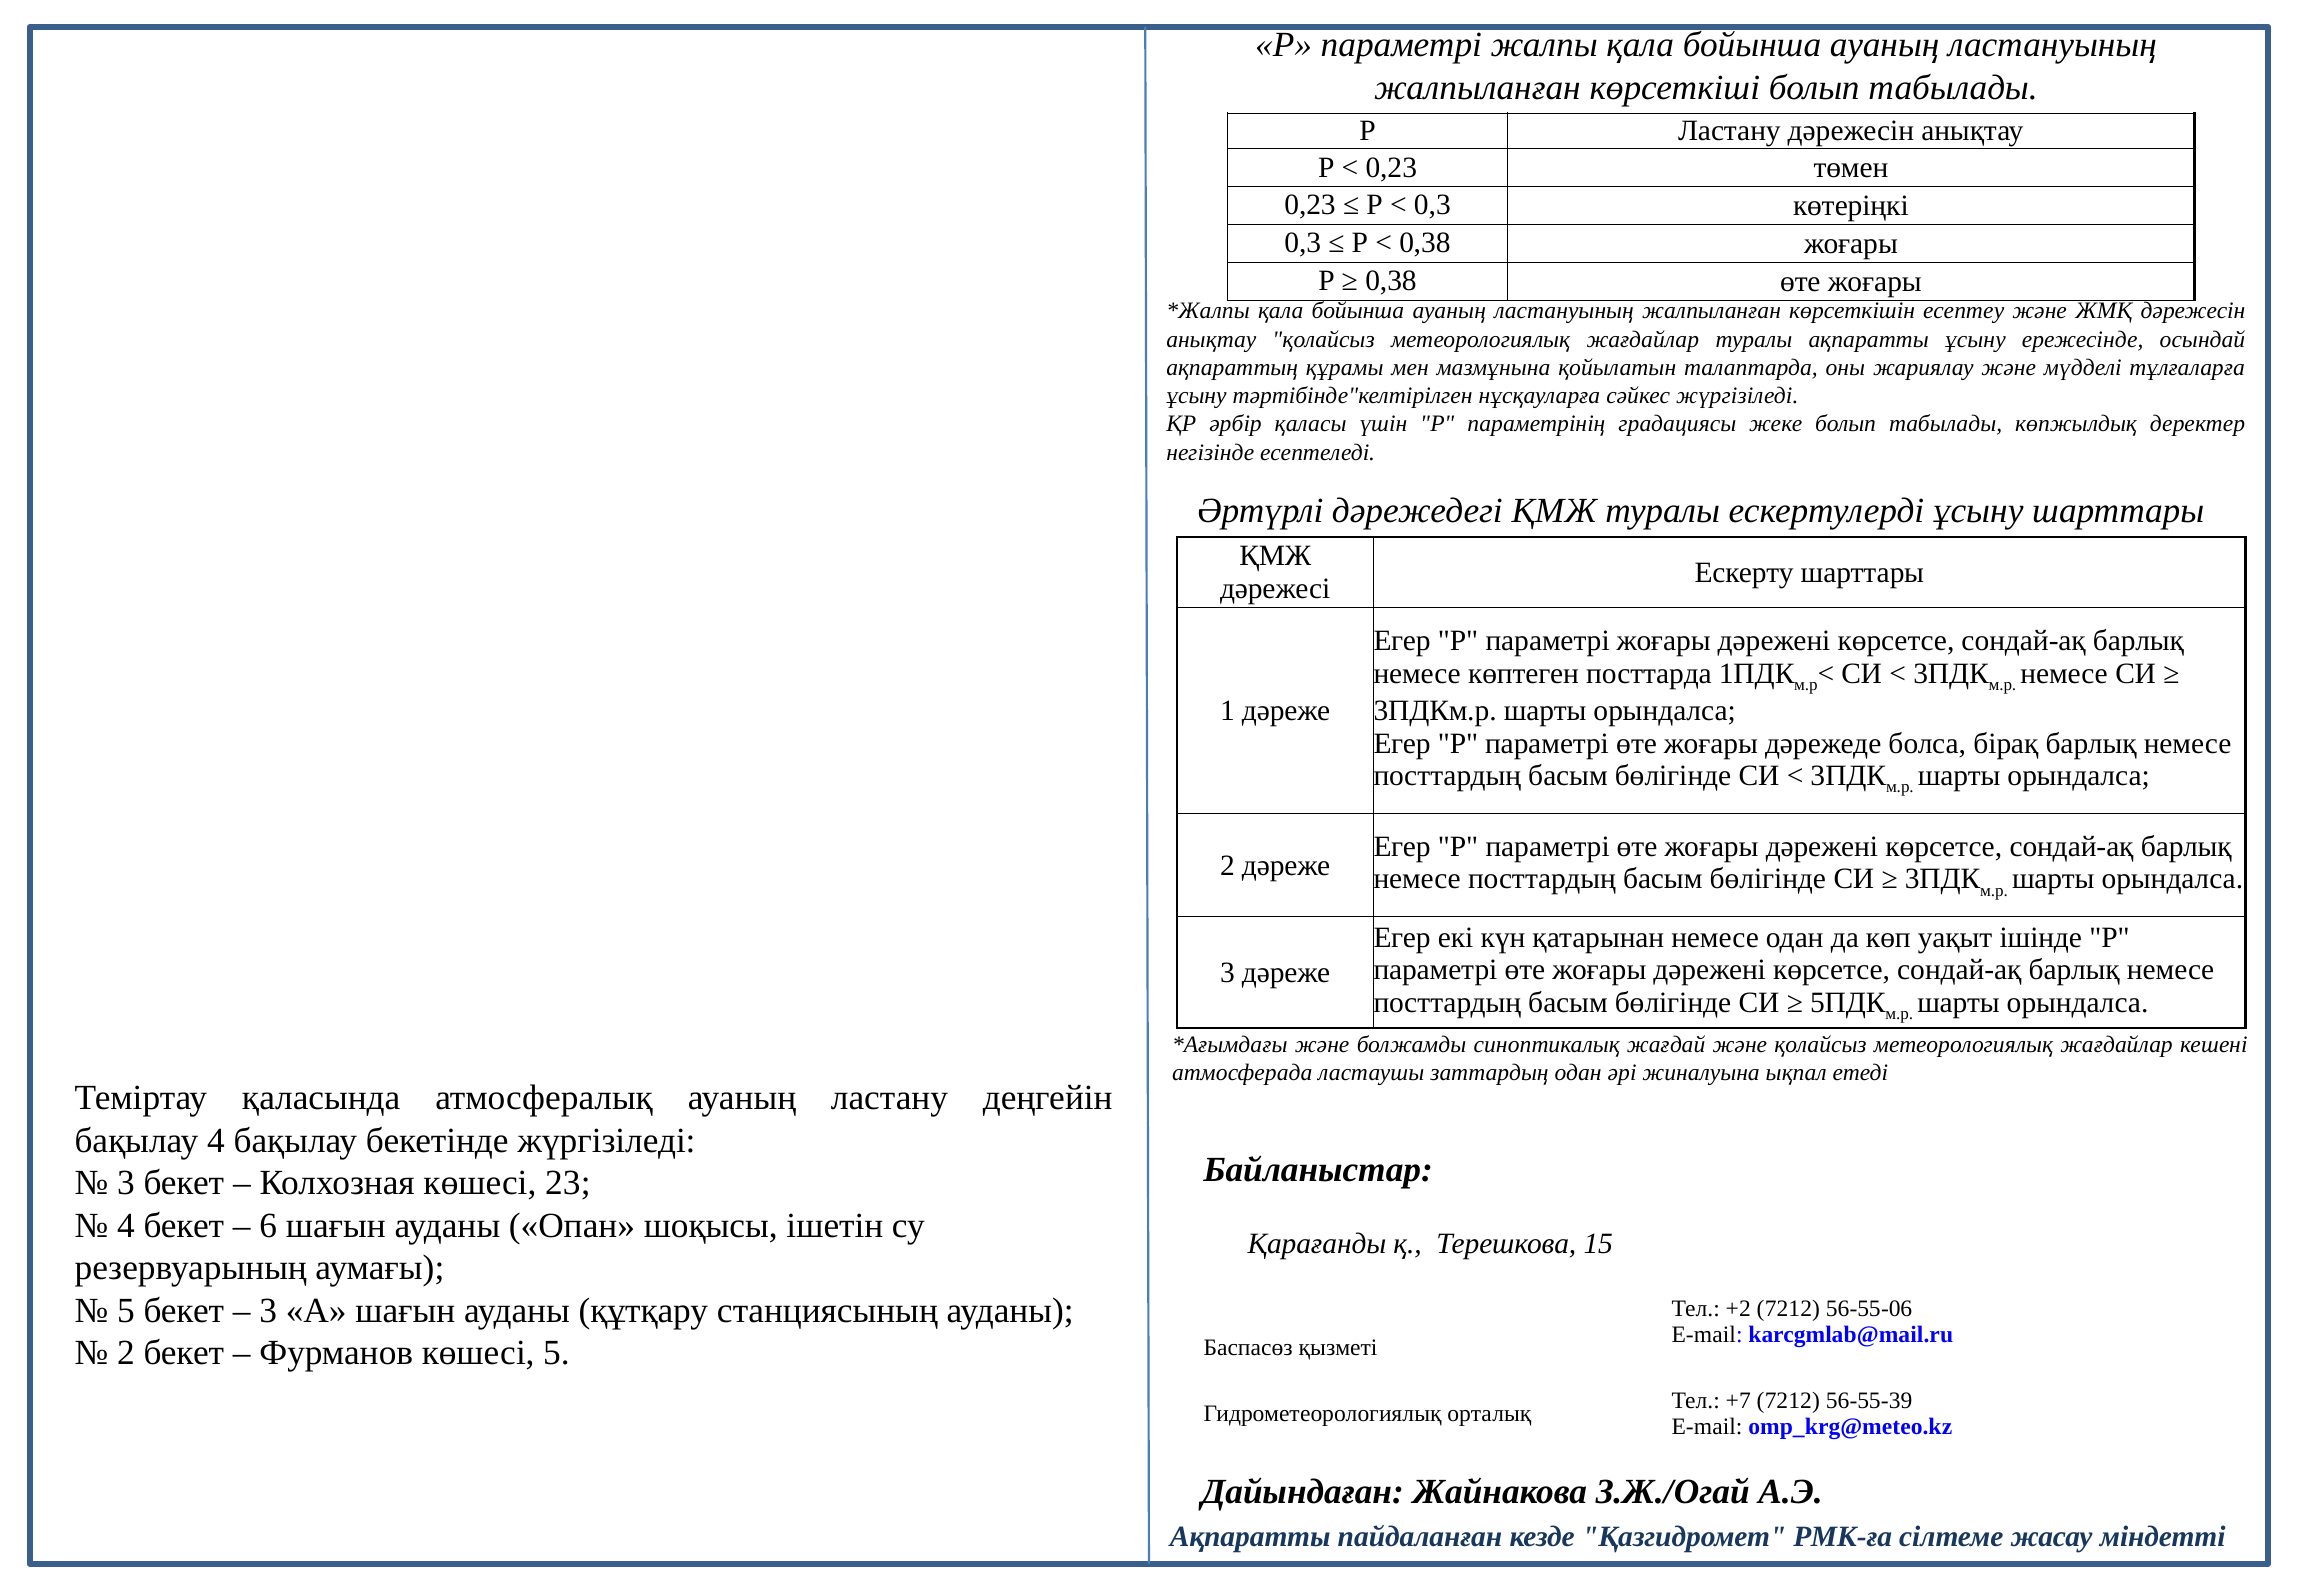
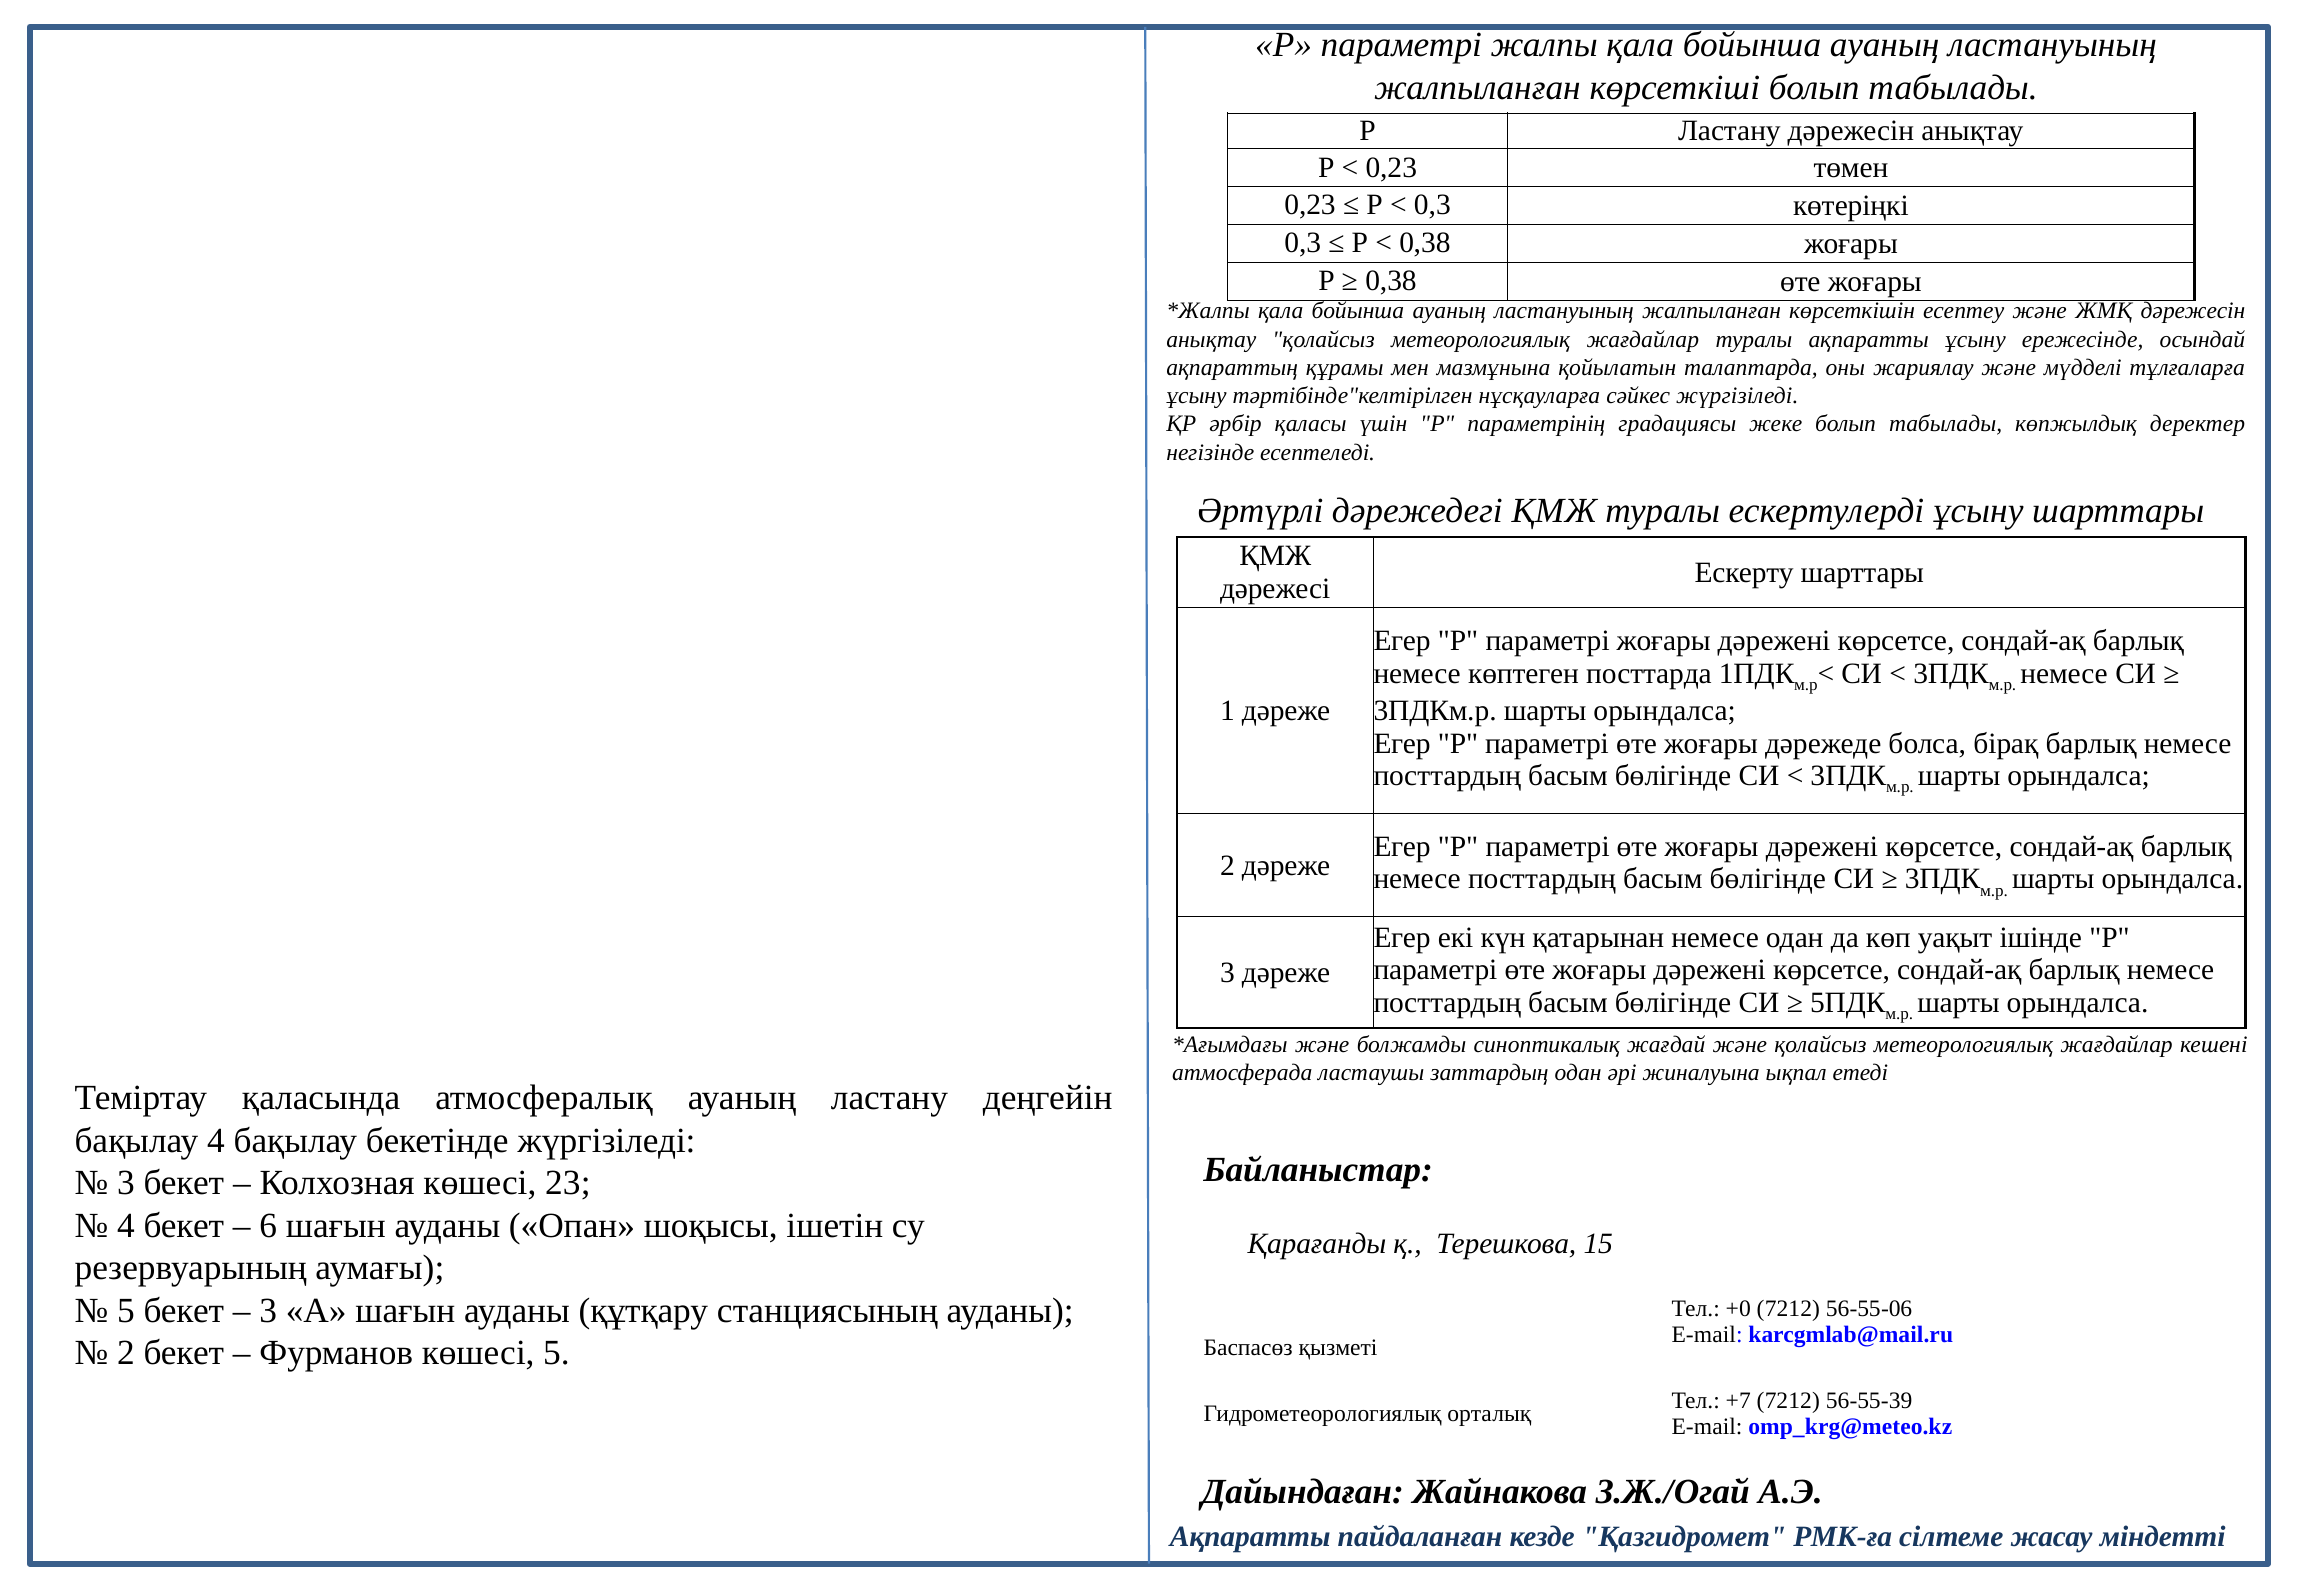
+2: +2 -> +0
